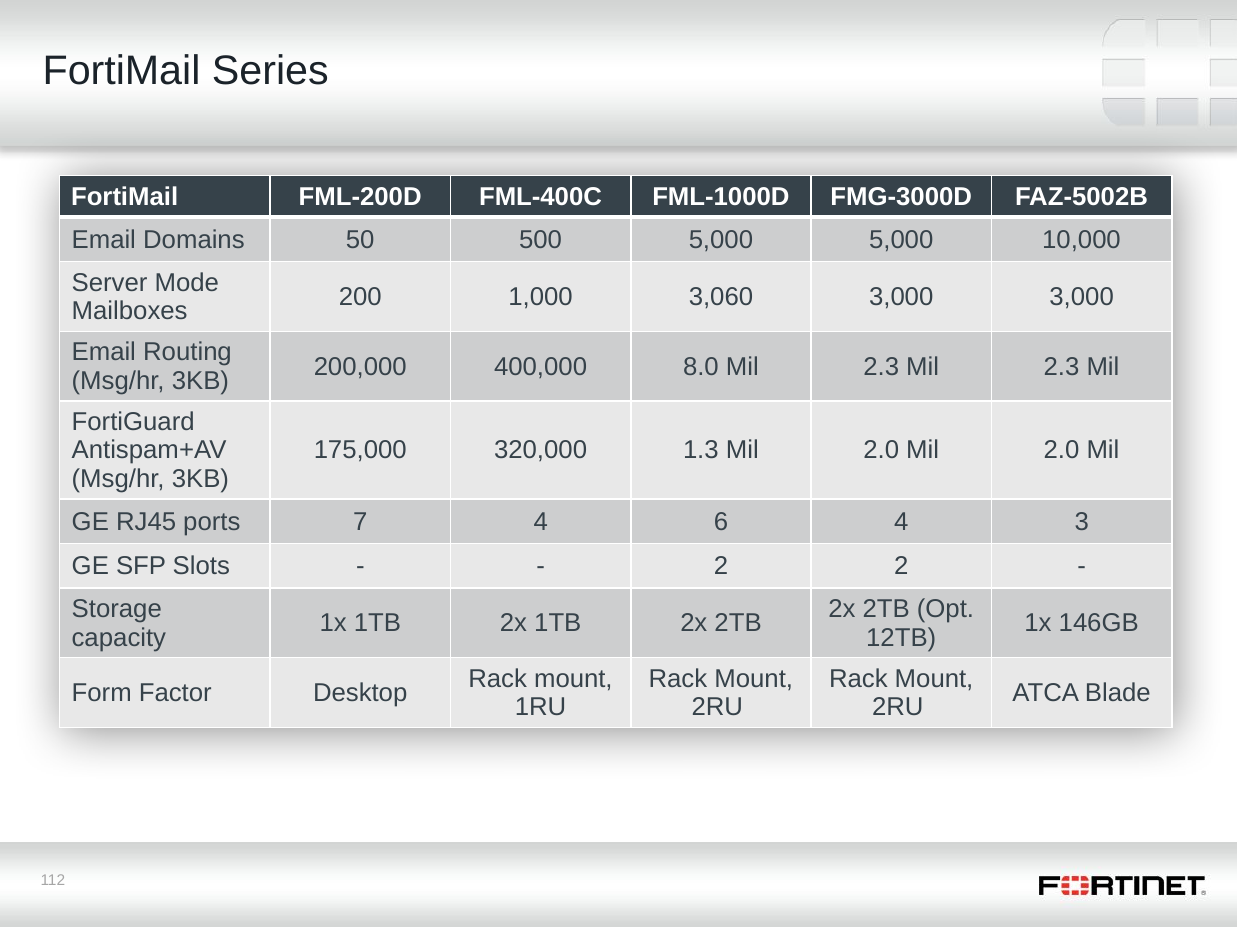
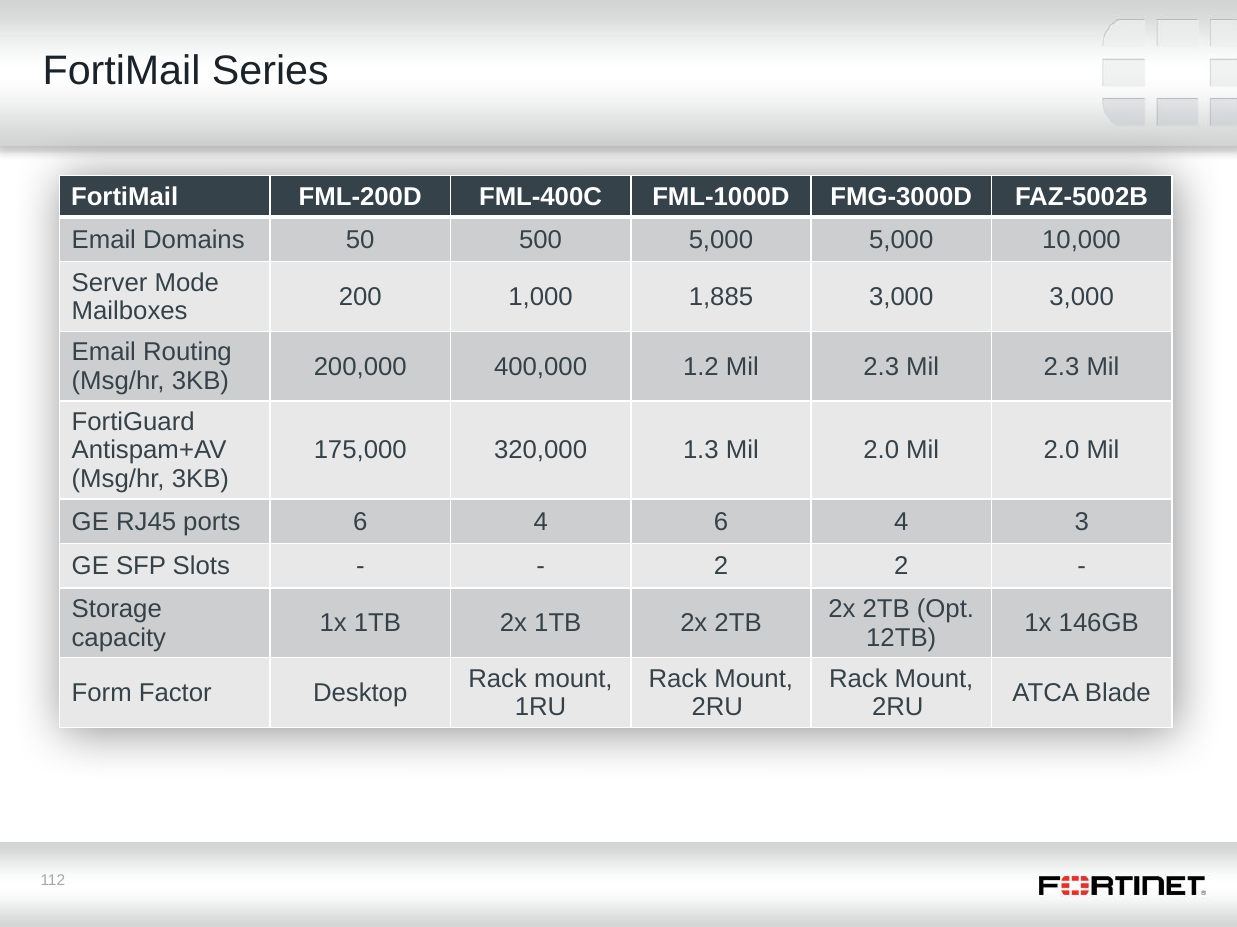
3,060: 3,060 -> 1,885
8.0: 8.0 -> 1.2
ports 7: 7 -> 6
